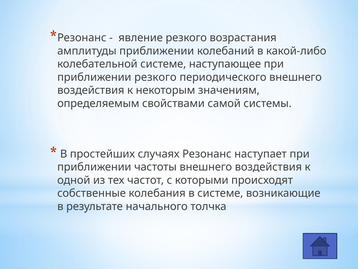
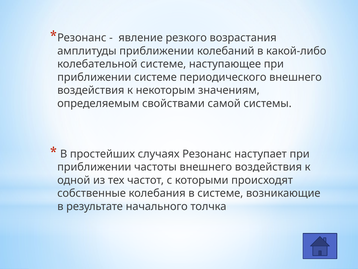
приближении резкого: резкого -> системе
